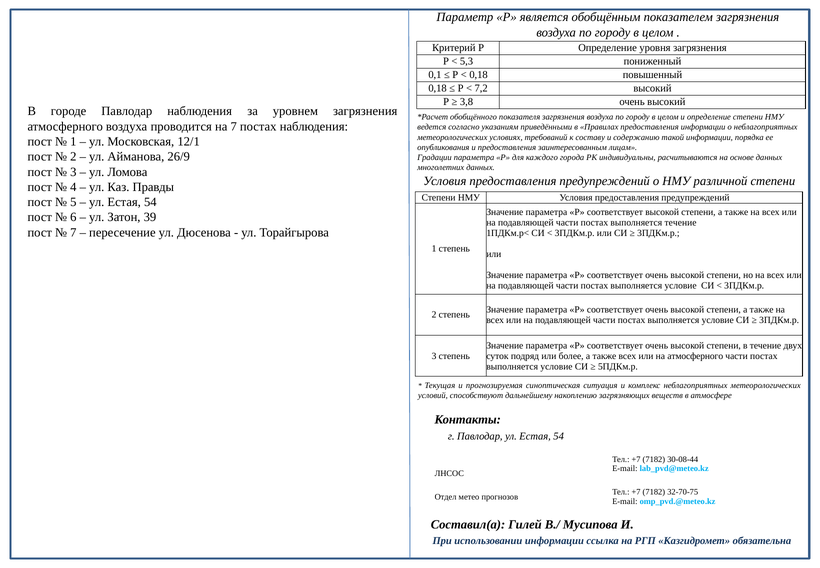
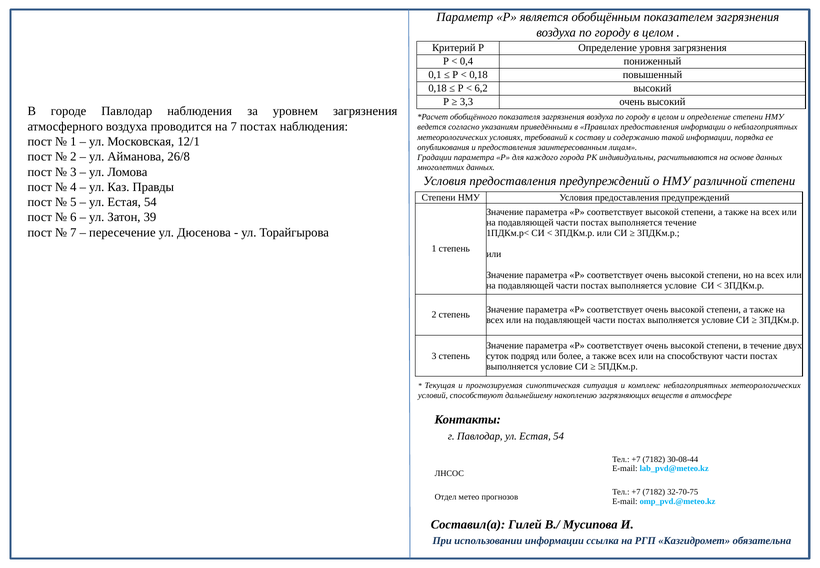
5,3: 5,3 -> 0,4
7,2: 7,2 -> 6,2
3,8: 3,8 -> 3,3
26/9: 26/9 -> 26/8
на атмосферного: атмосферного -> способствуют
